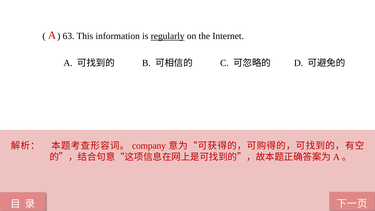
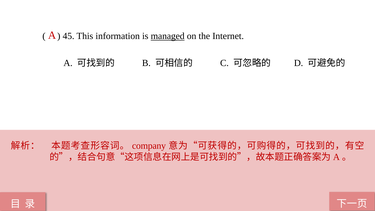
63: 63 -> 45
regularly: regularly -> managed
